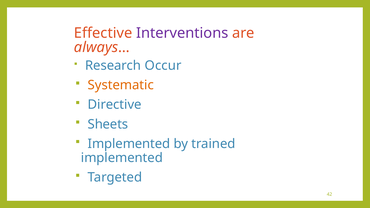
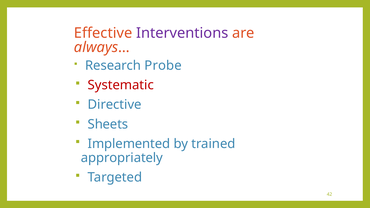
Occur: Occur -> Probe
Systematic colour: orange -> red
implemented at (122, 158): implemented -> appropriately
